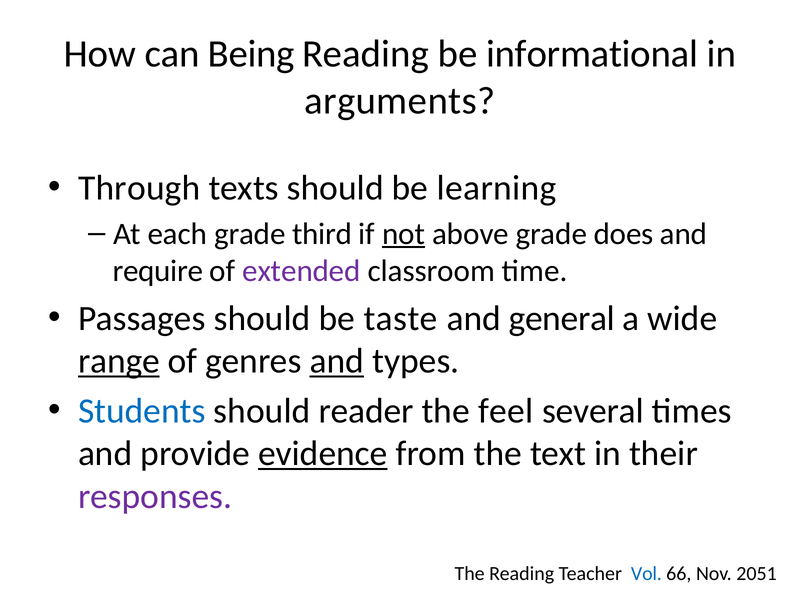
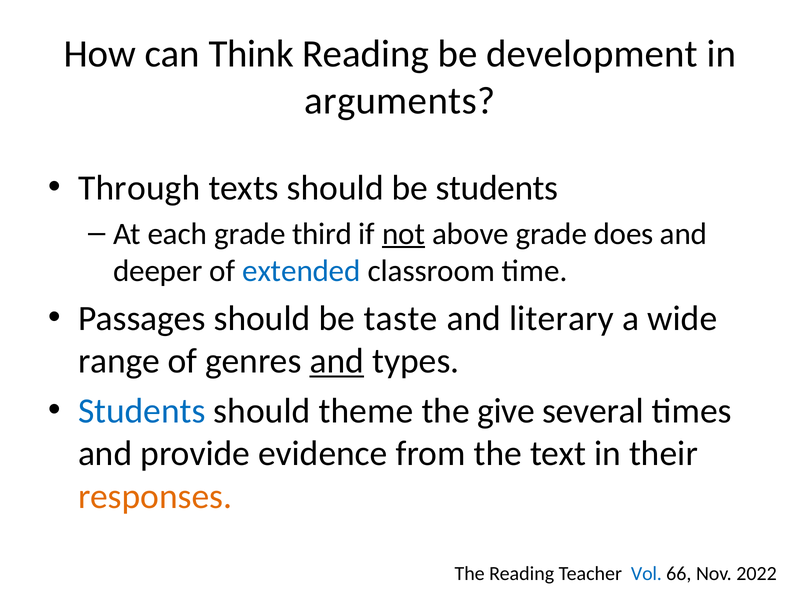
Being: Being -> Think
informational: informational -> development
be learning: learning -> students
require: require -> deeper
extended colour: purple -> blue
general: general -> literary
range underline: present -> none
reader: reader -> theme
feel: feel -> give
evidence underline: present -> none
responses colour: purple -> orange
2051: 2051 -> 2022
